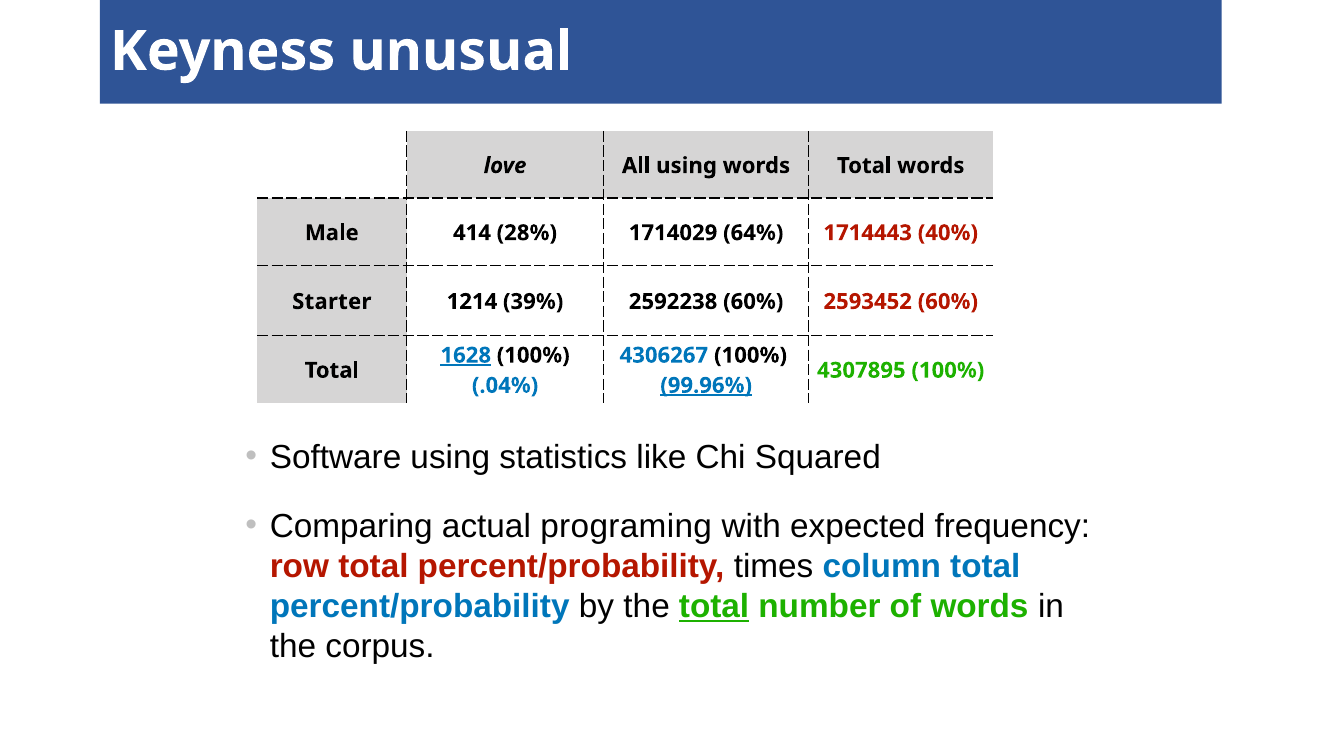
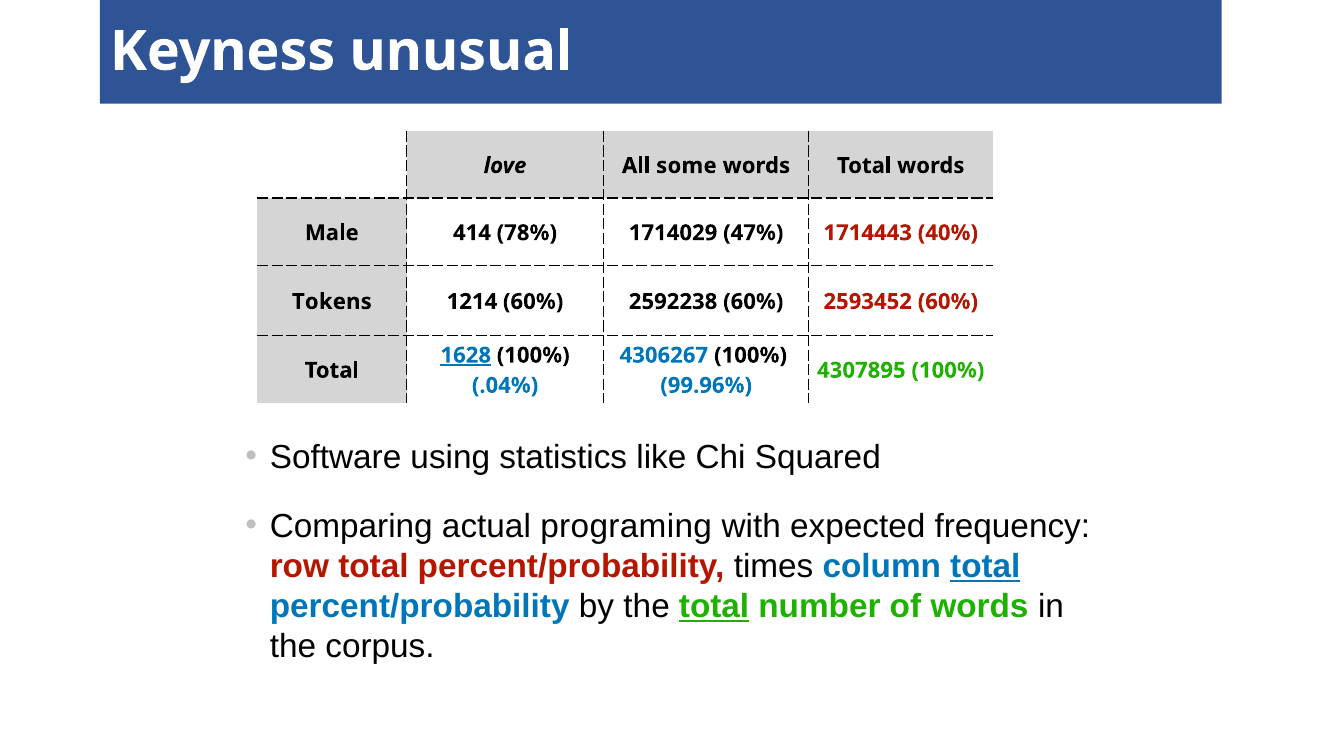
All using: using -> some
28%: 28% -> 78%
64%: 64% -> 47%
Starter: Starter -> Tokens
1214 39%: 39% -> 60%
99.96% underline: present -> none
total at (985, 567) underline: none -> present
